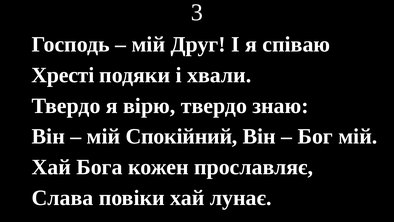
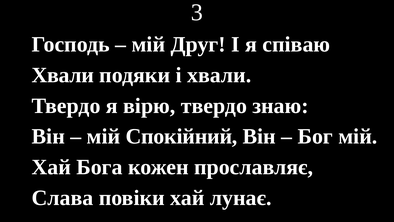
Хресті at (63, 75): Хресті -> Хвали
